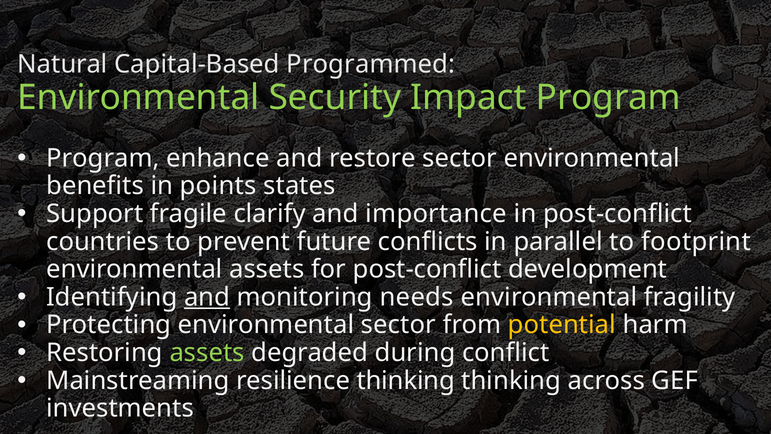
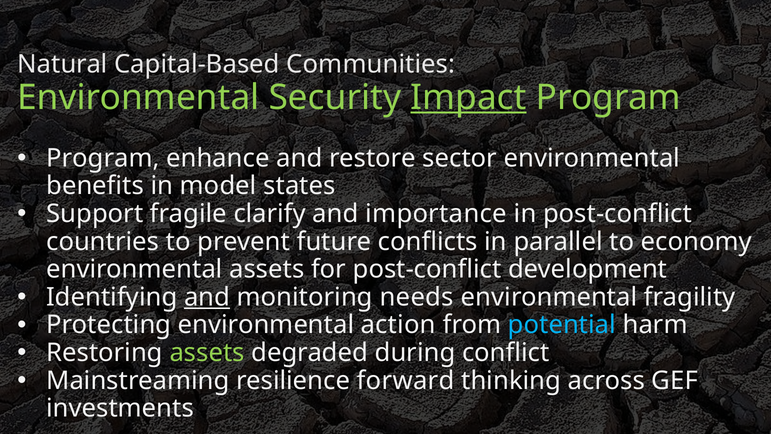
Programmed: Programmed -> Communities
Impact underline: none -> present
points: points -> model
footprint: footprint -> economy
environmental sector: sector -> action
potential colour: yellow -> light blue
resilience thinking: thinking -> forward
